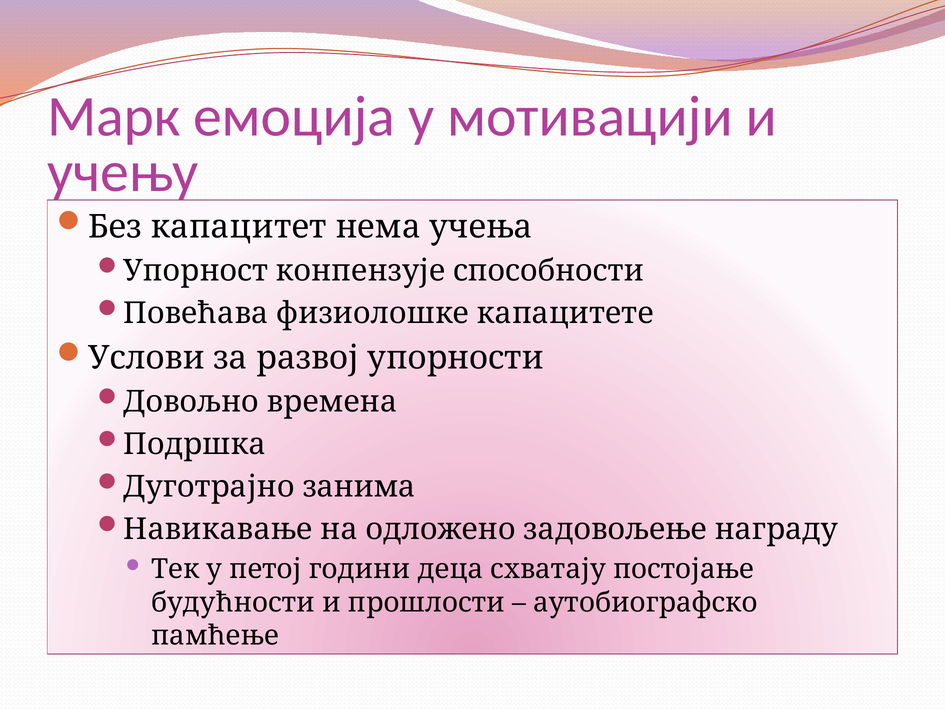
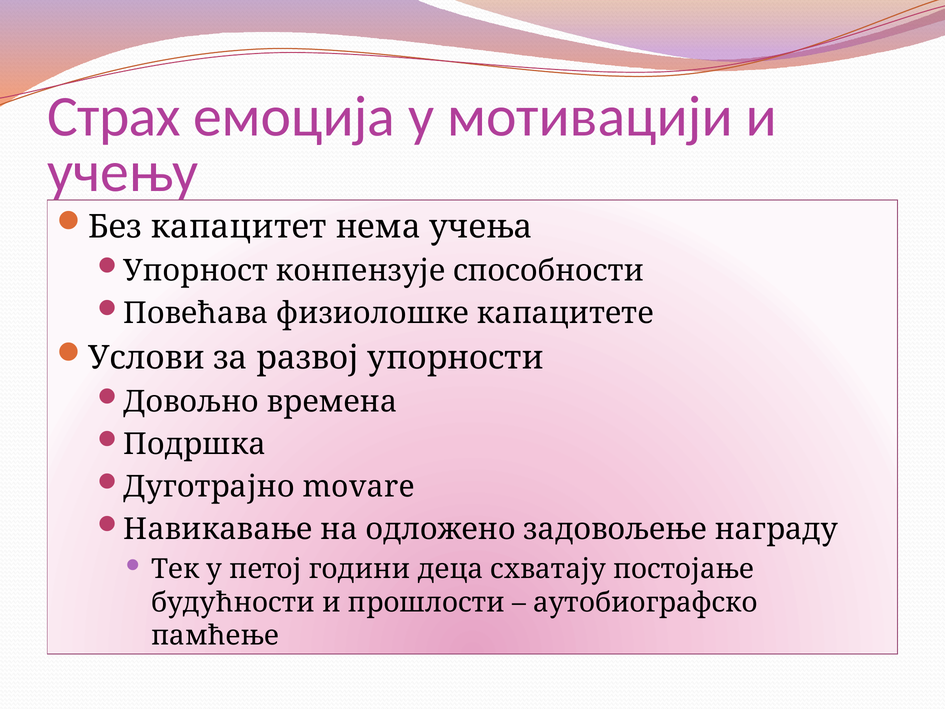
Марк: Марк -> Страх
занима: занима -> movare
